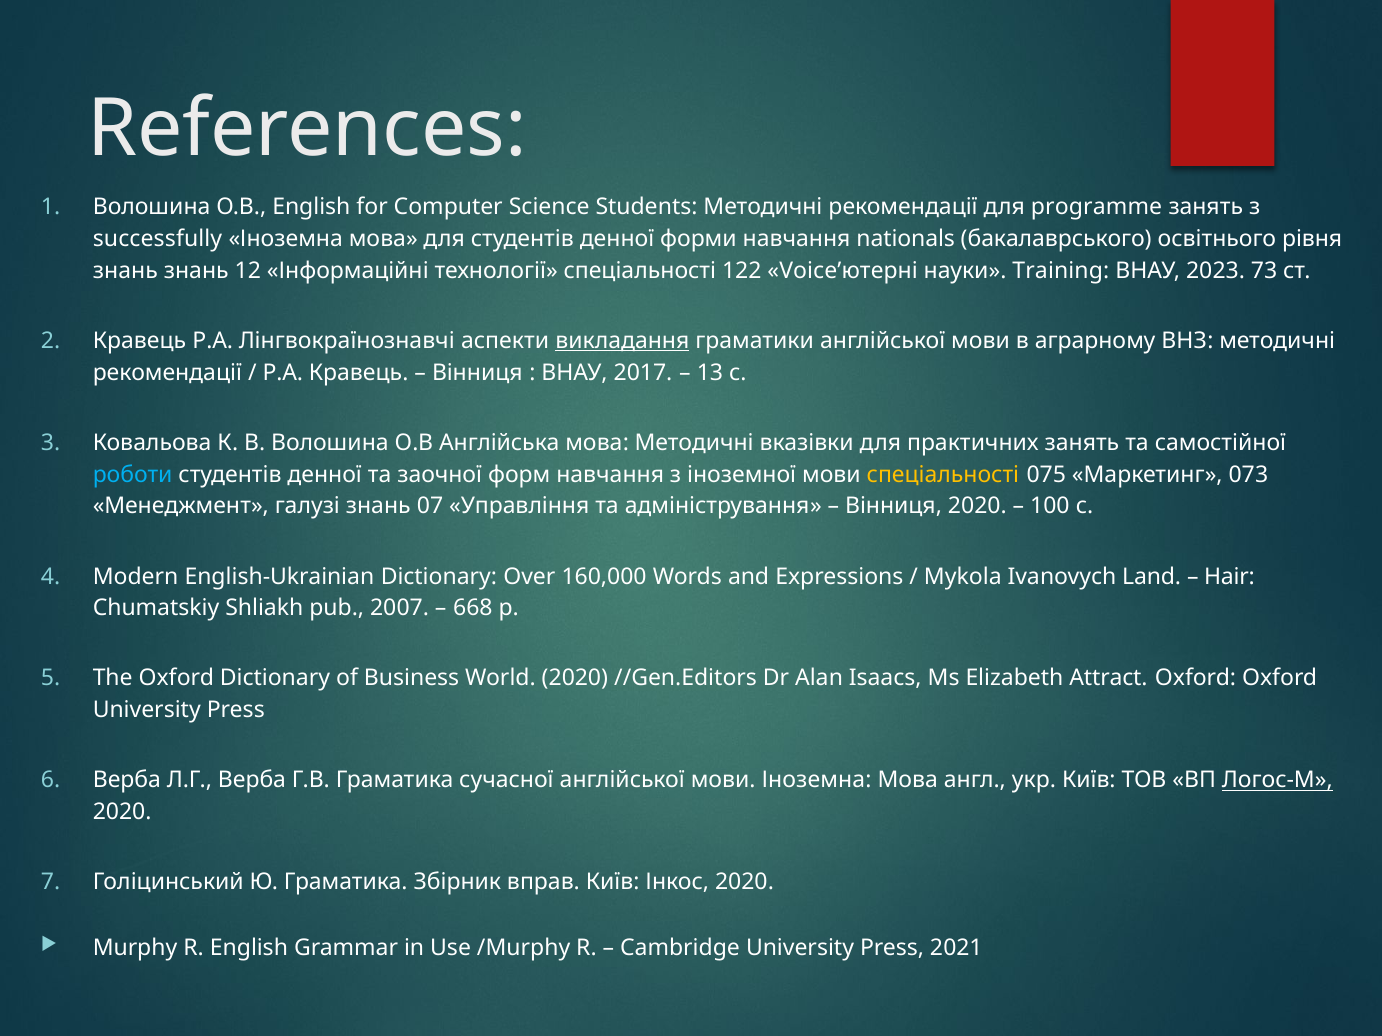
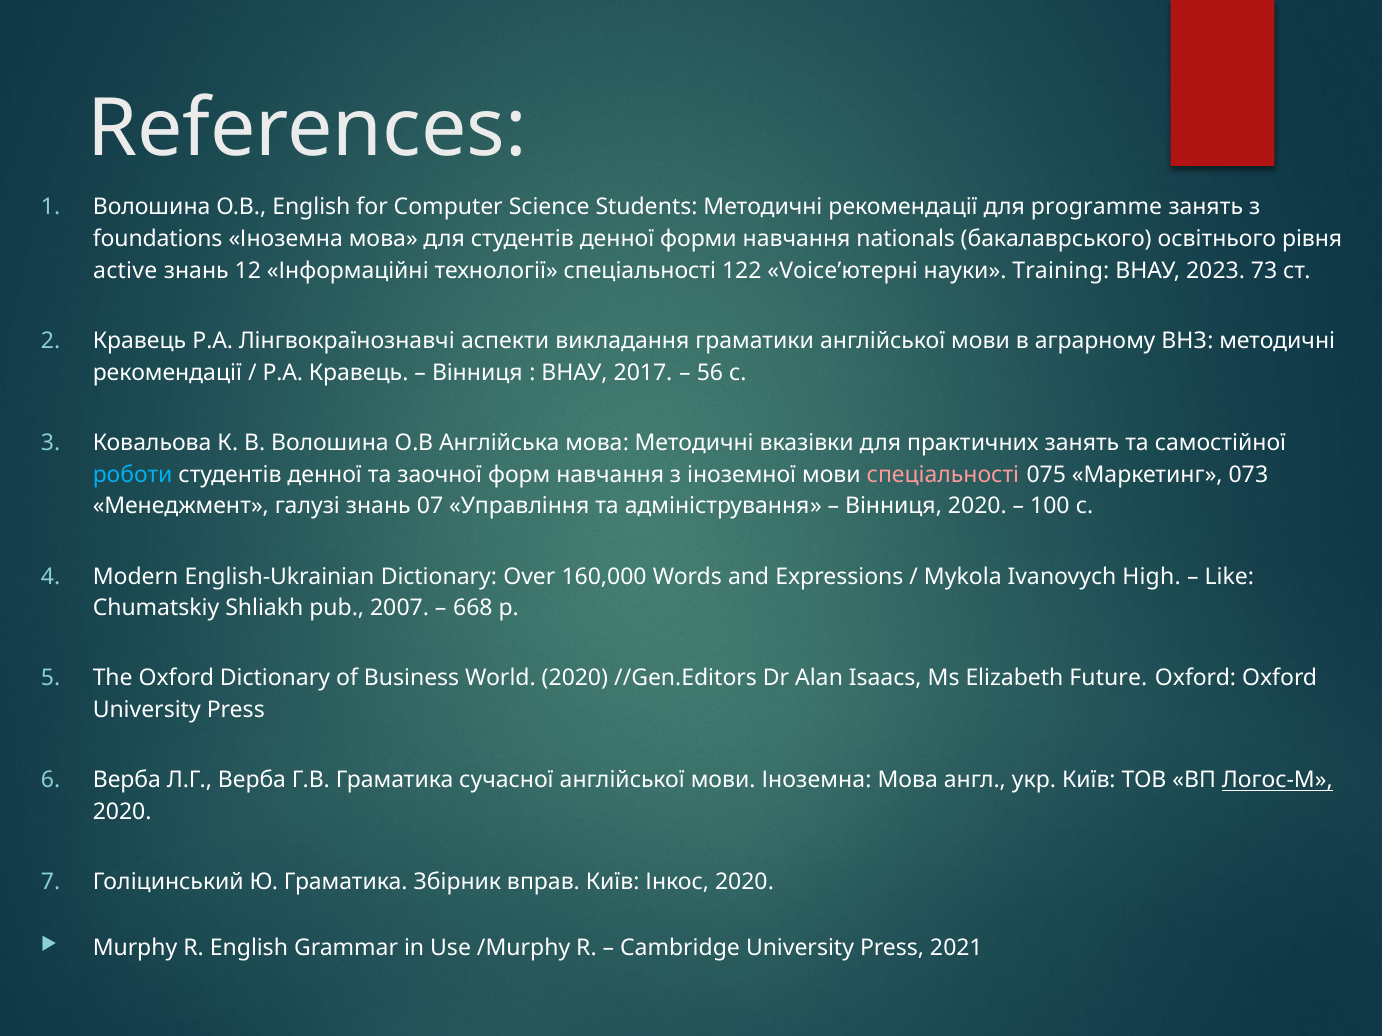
successfully: successfully -> foundations
знань at (125, 271): знань -> active
викладання underline: present -> none
13: 13 -> 56
спеціальності at (943, 475) colour: yellow -> pink
Land: Land -> High
Hair: Hair -> Like
Attract: Attract -> Future
